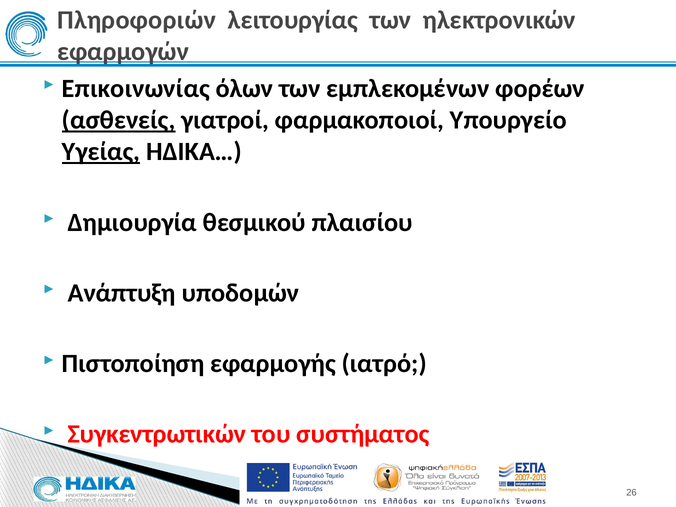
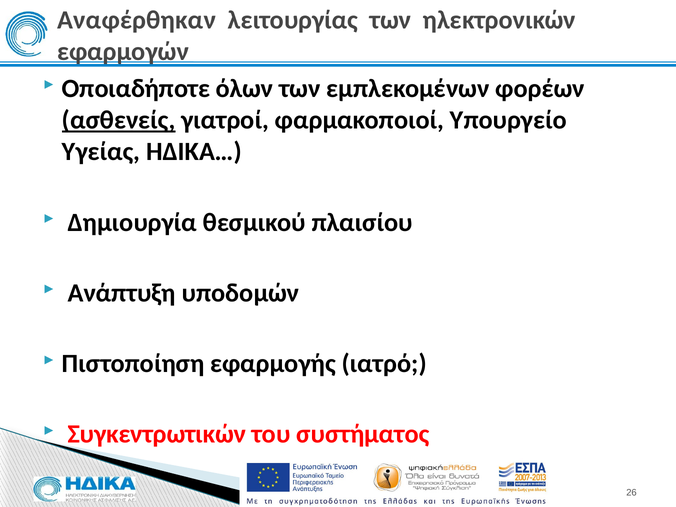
Πληροφοριών: Πληροφοριών -> Αναφέρθηκαν
Επικοινωνίας: Επικοινωνίας -> Οποιαδήποτε
Υγείας underline: present -> none
